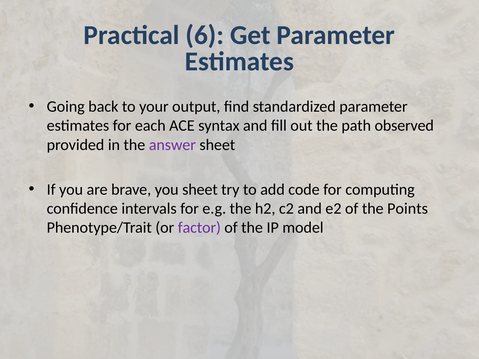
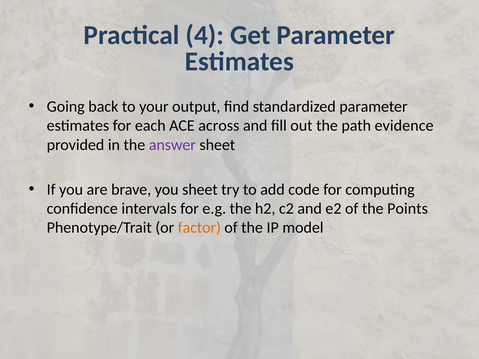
6: 6 -> 4
syntax: syntax -> across
observed: observed -> evidence
factor colour: purple -> orange
